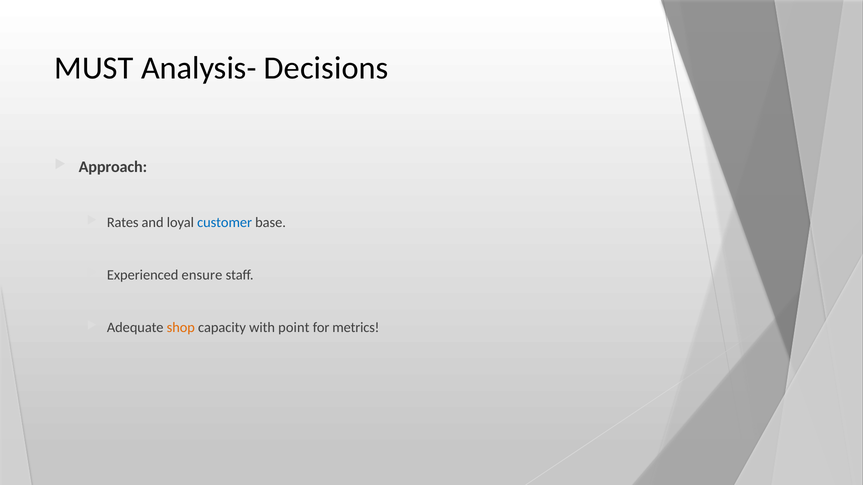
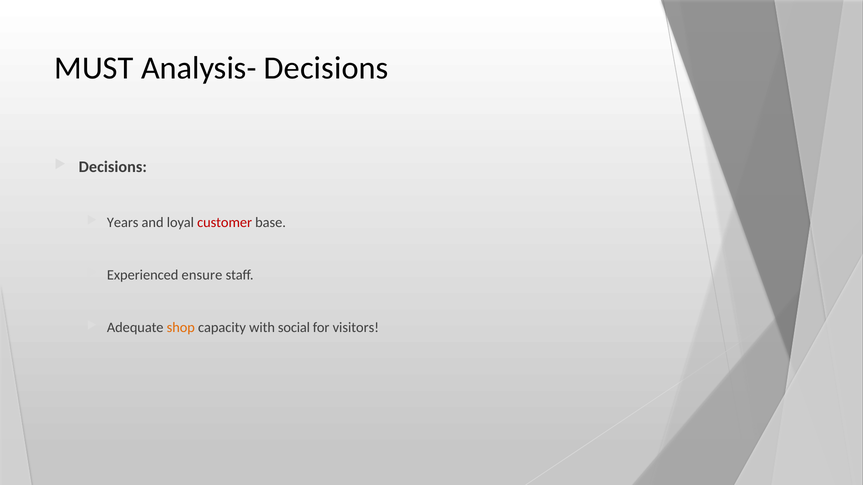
Approach at (113, 167): Approach -> Decisions
Rates: Rates -> Years
customer colour: blue -> red
point: point -> social
metrics: metrics -> visitors
